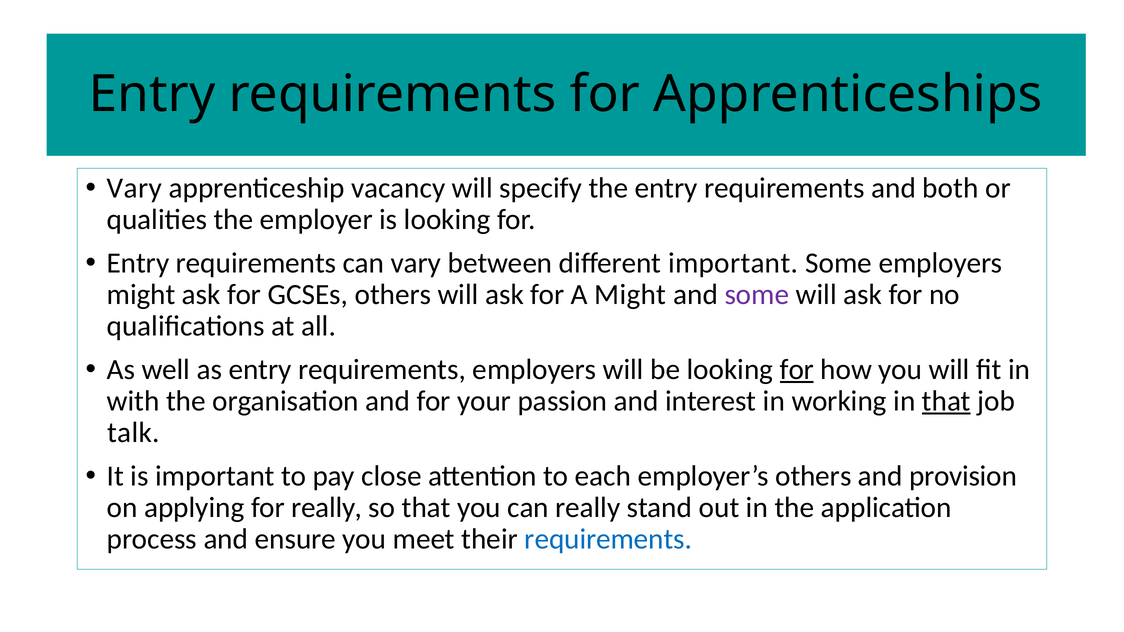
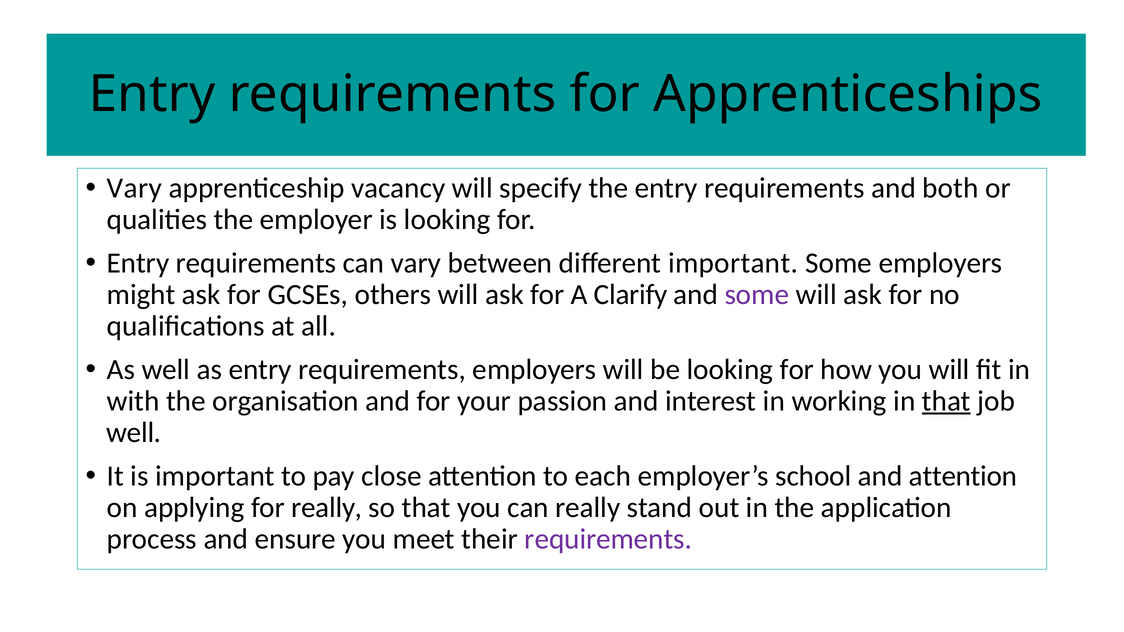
A Might: Might -> Clarify
for at (797, 370) underline: present -> none
talk at (133, 433): talk -> well
employer’s others: others -> school
and provision: provision -> attention
requirements at (608, 539) colour: blue -> purple
